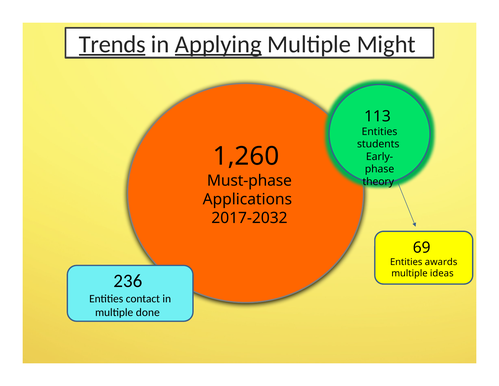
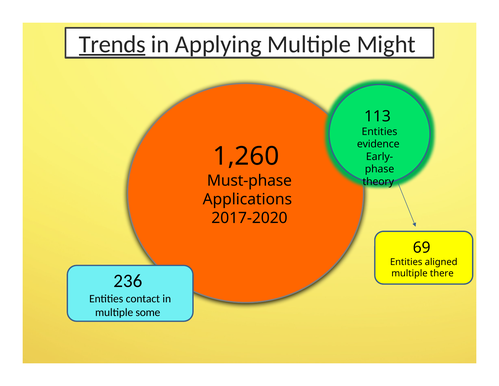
Applying underline: present -> none
students: students -> evidence
2017-2032: 2017-2032 -> 2017-2020
awards: awards -> aligned
ideas: ideas -> there
done: done -> some
